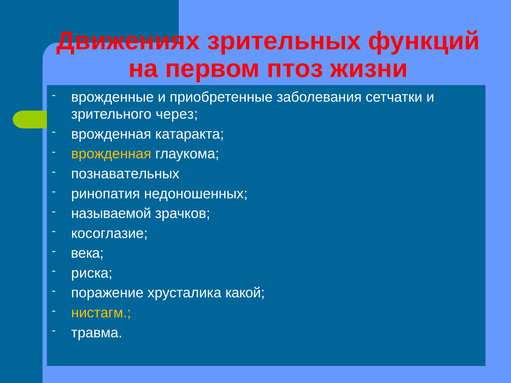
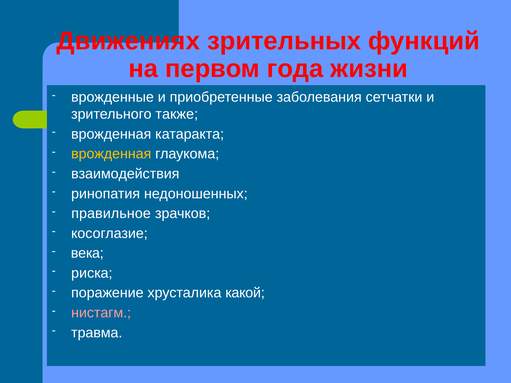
птоз: птоз -> года
через: через -> также
познавательных: познавательных -> взаимодействия
называемой: называемой -> правильное
нистагм colour: yellow -> pink
